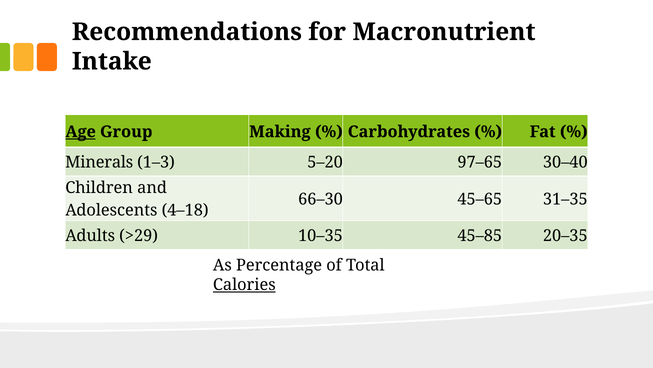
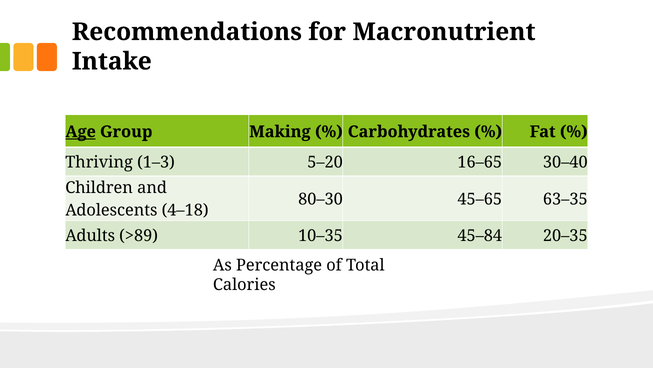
Minerals: Minerals -> Thriving
97–65: 97–65 -> 16–65
66–30: 66–30 -> 80–30
31–35: 31–35 -> 63–35
>29: >29 -> >89
45–85: 45–85 -> 45–84
Calories underline: present -> none
